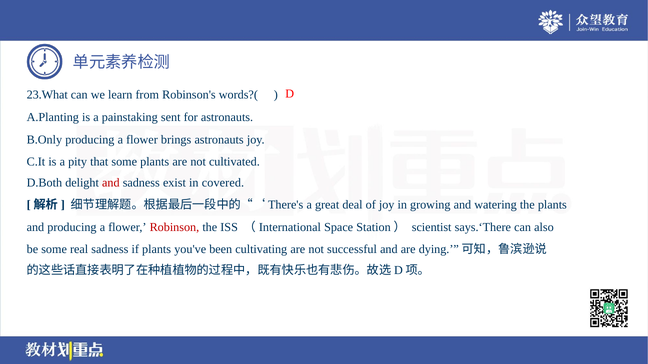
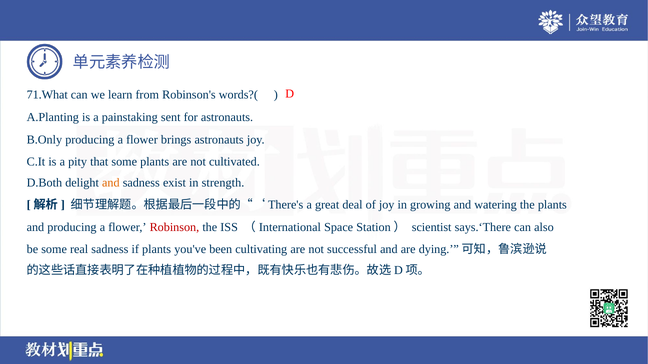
23.What: 23.What -> 71.What
and at (111, 183) colour: red -> orange
covered: covered -> strength
